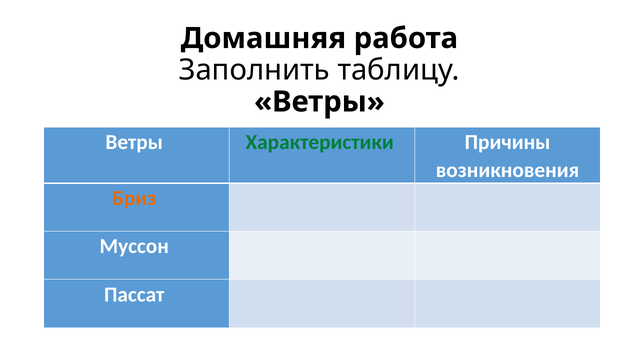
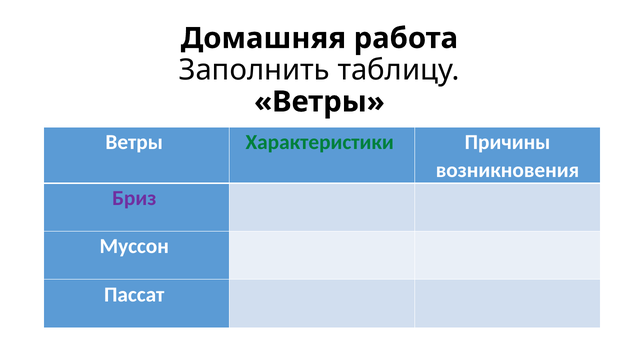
Бриз colour: orange -> purple
